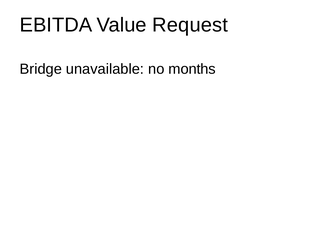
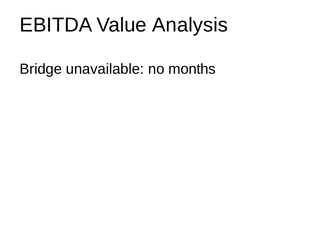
Request: Request -> Analysis
